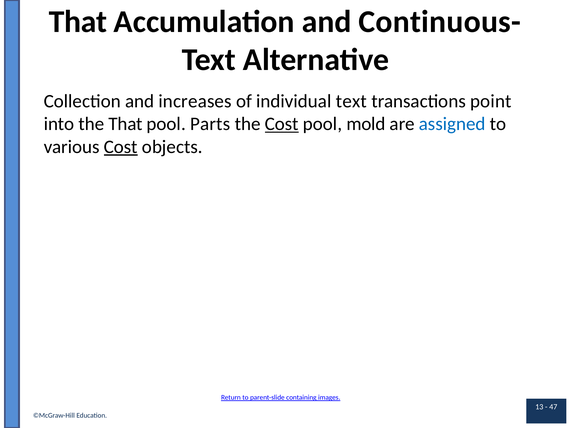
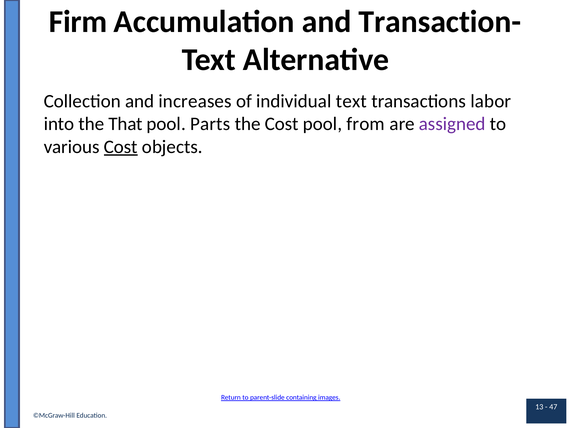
That at (78, 22): That -> Firm
Continuous-: Continuous- -> Transaction-
point: point -> labor
Cost at (282, 124) underline: present -> none
mold: mold -> from
assigned colour: blue -> purple
